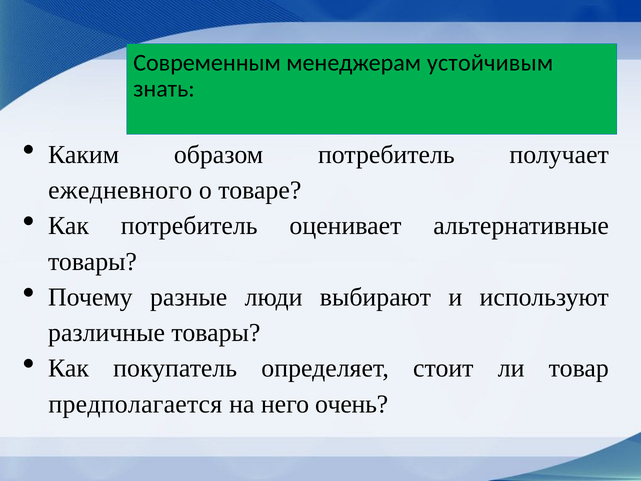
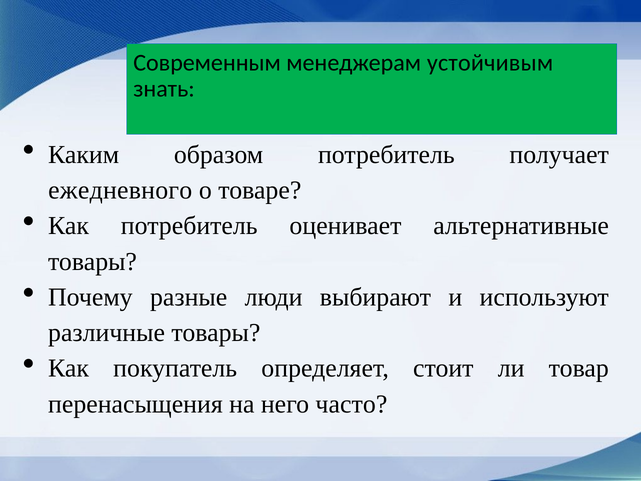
предполагается: предполагается -> перенасыщения
очень: очень -> часто
